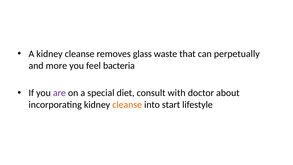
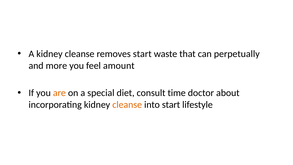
removes glass: glass -> start
bacteria: bacteria -> amount
are colour: purple -> orange
with: with -> time
